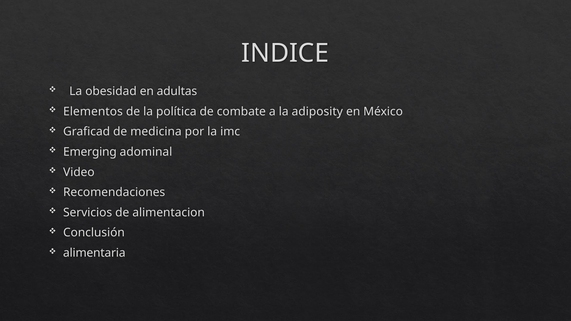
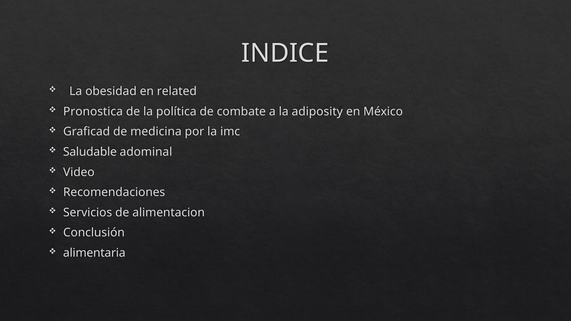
adultas: adultas -> related
Elementos: Elementos -> Pronostica
Emerging: Emerging -> Saludable
